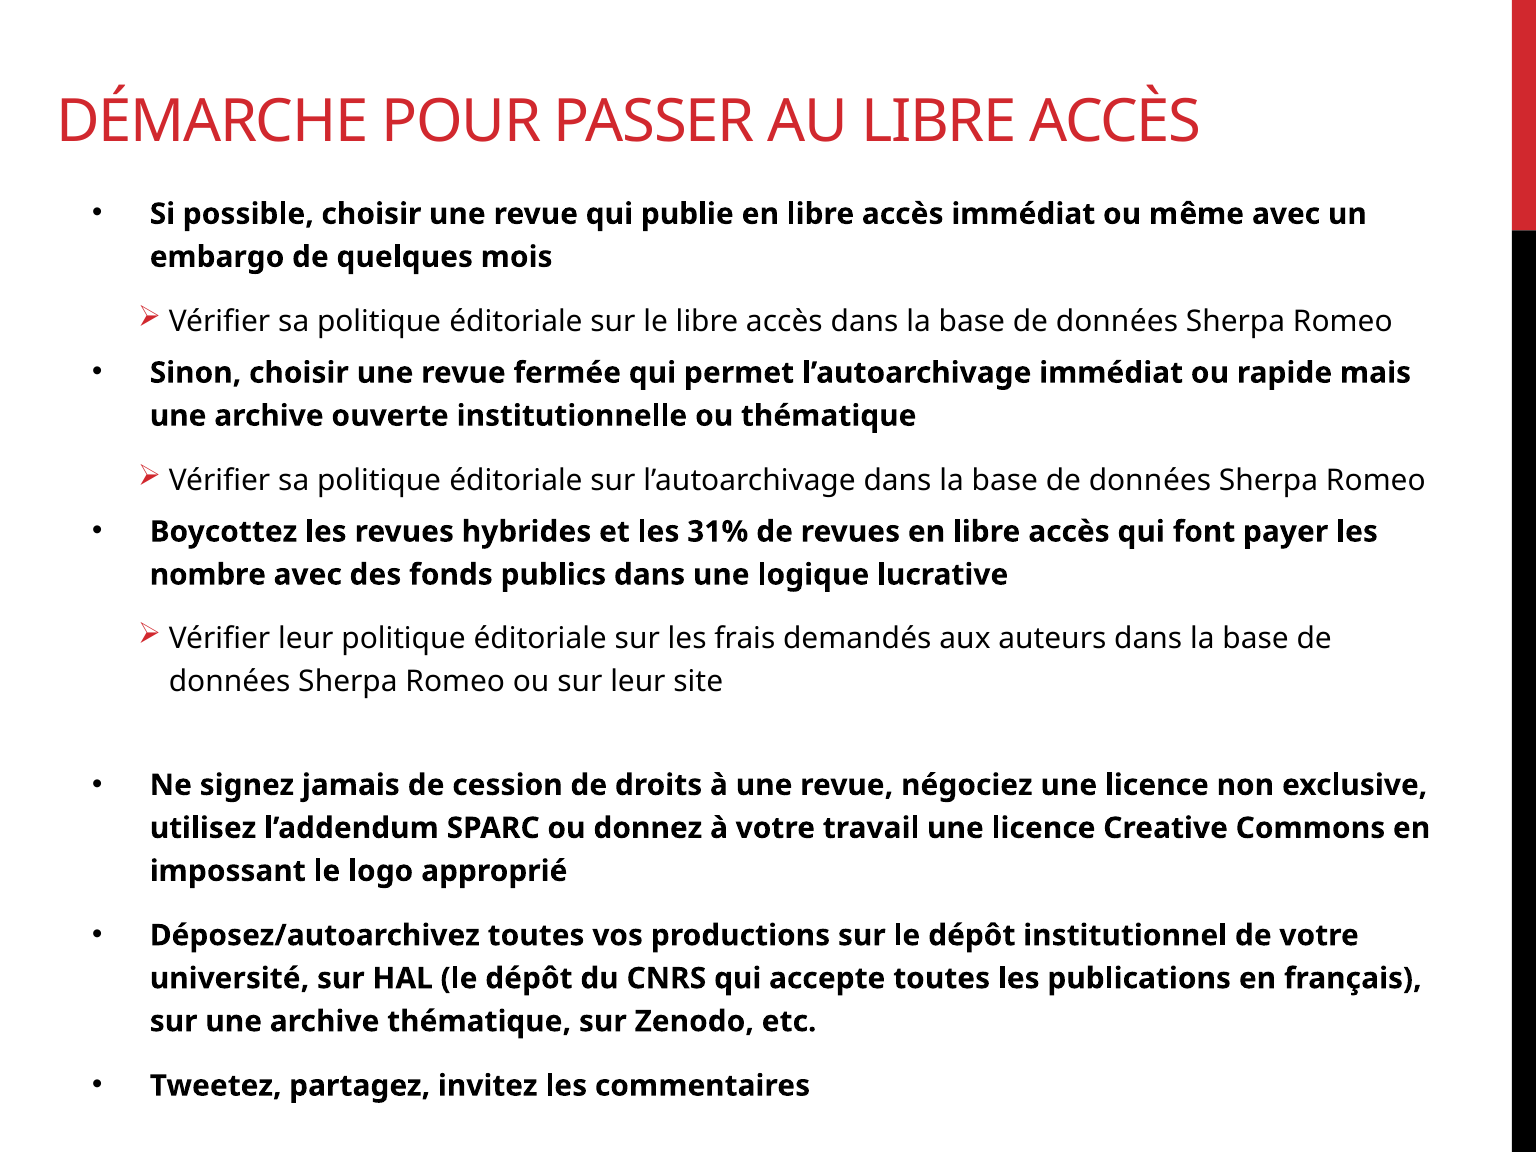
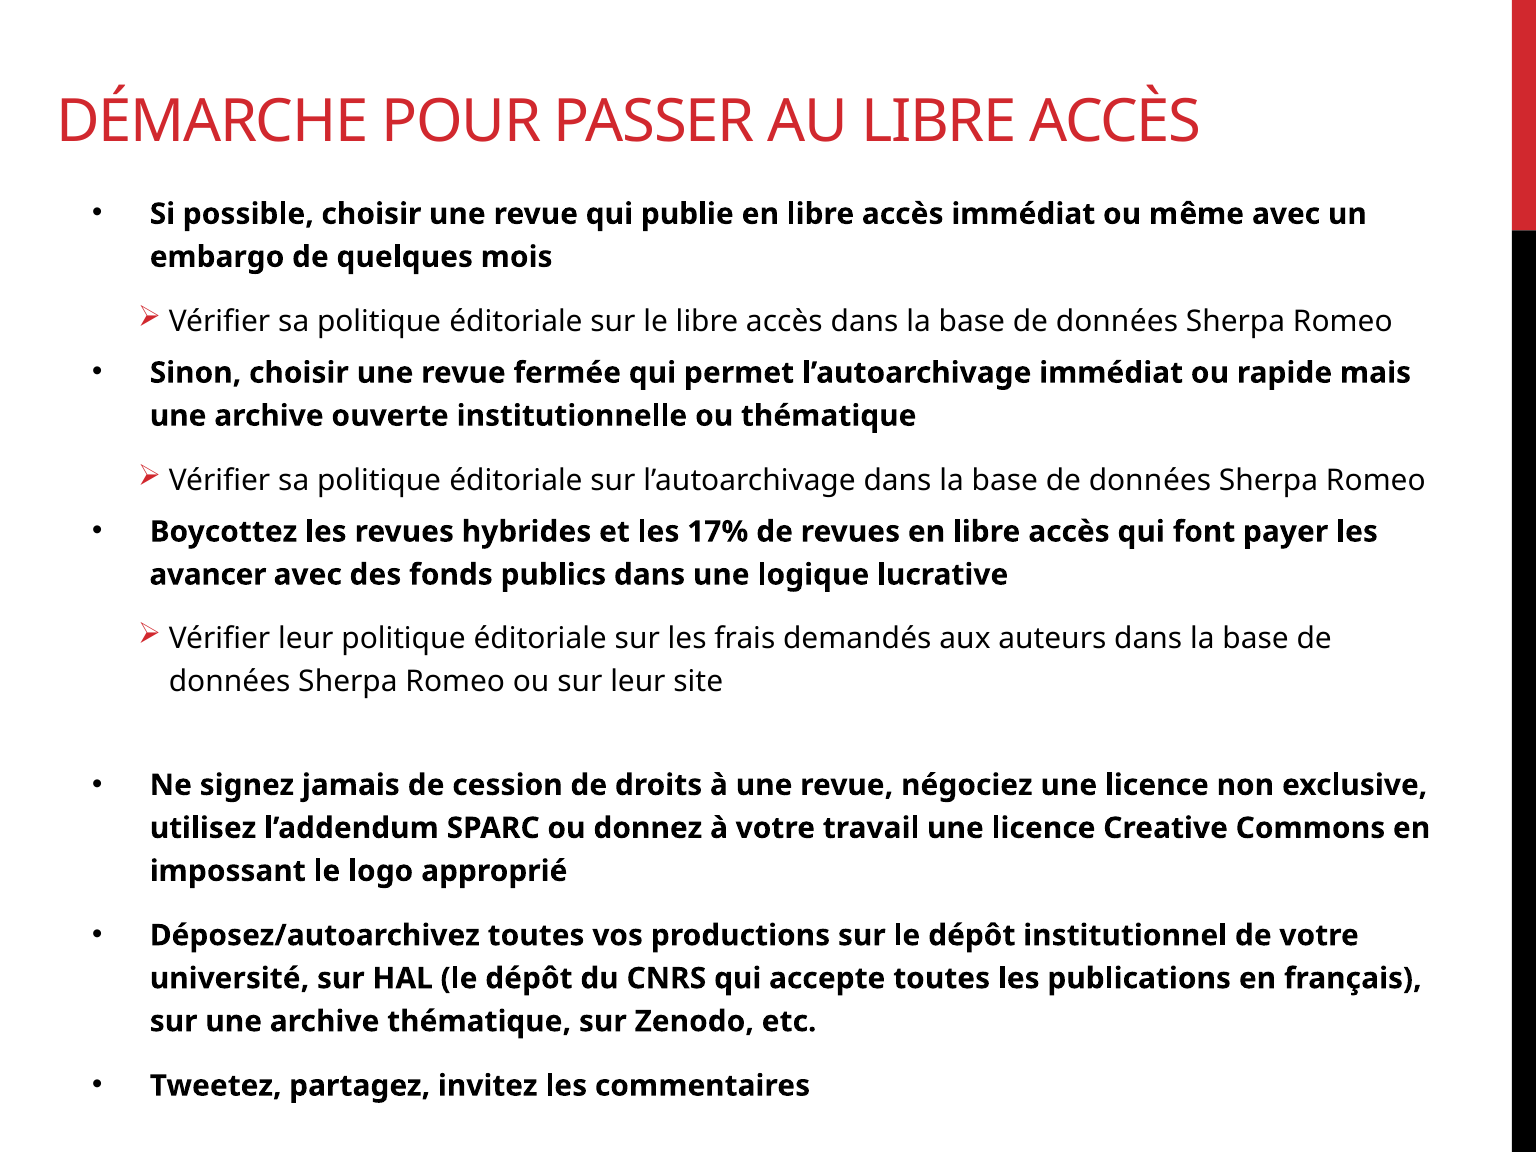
31%: 31% -> 17%
nombre: nombre -> avancer
